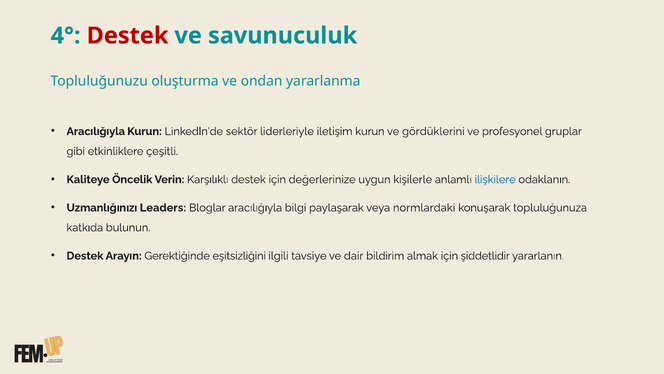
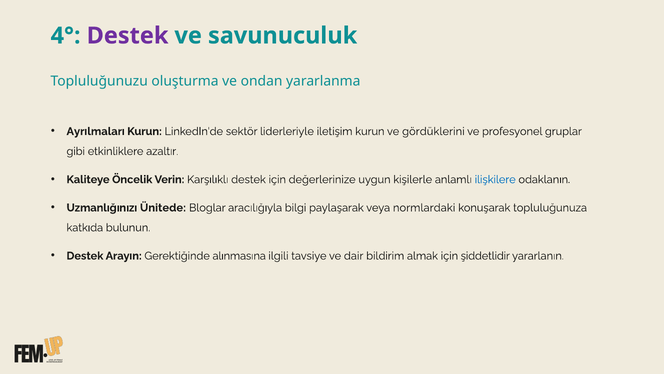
Destek at (128, 36) colour: red -> purple
Aracılığıyla at (96, 131): Aracılığıyla -> Ayrılmaları
çeşitli: çeşitli -> azaltır
Leaders: Leaders -> Ünitede
eşitsizliğini: eşitsizliğini -> alınmasına
